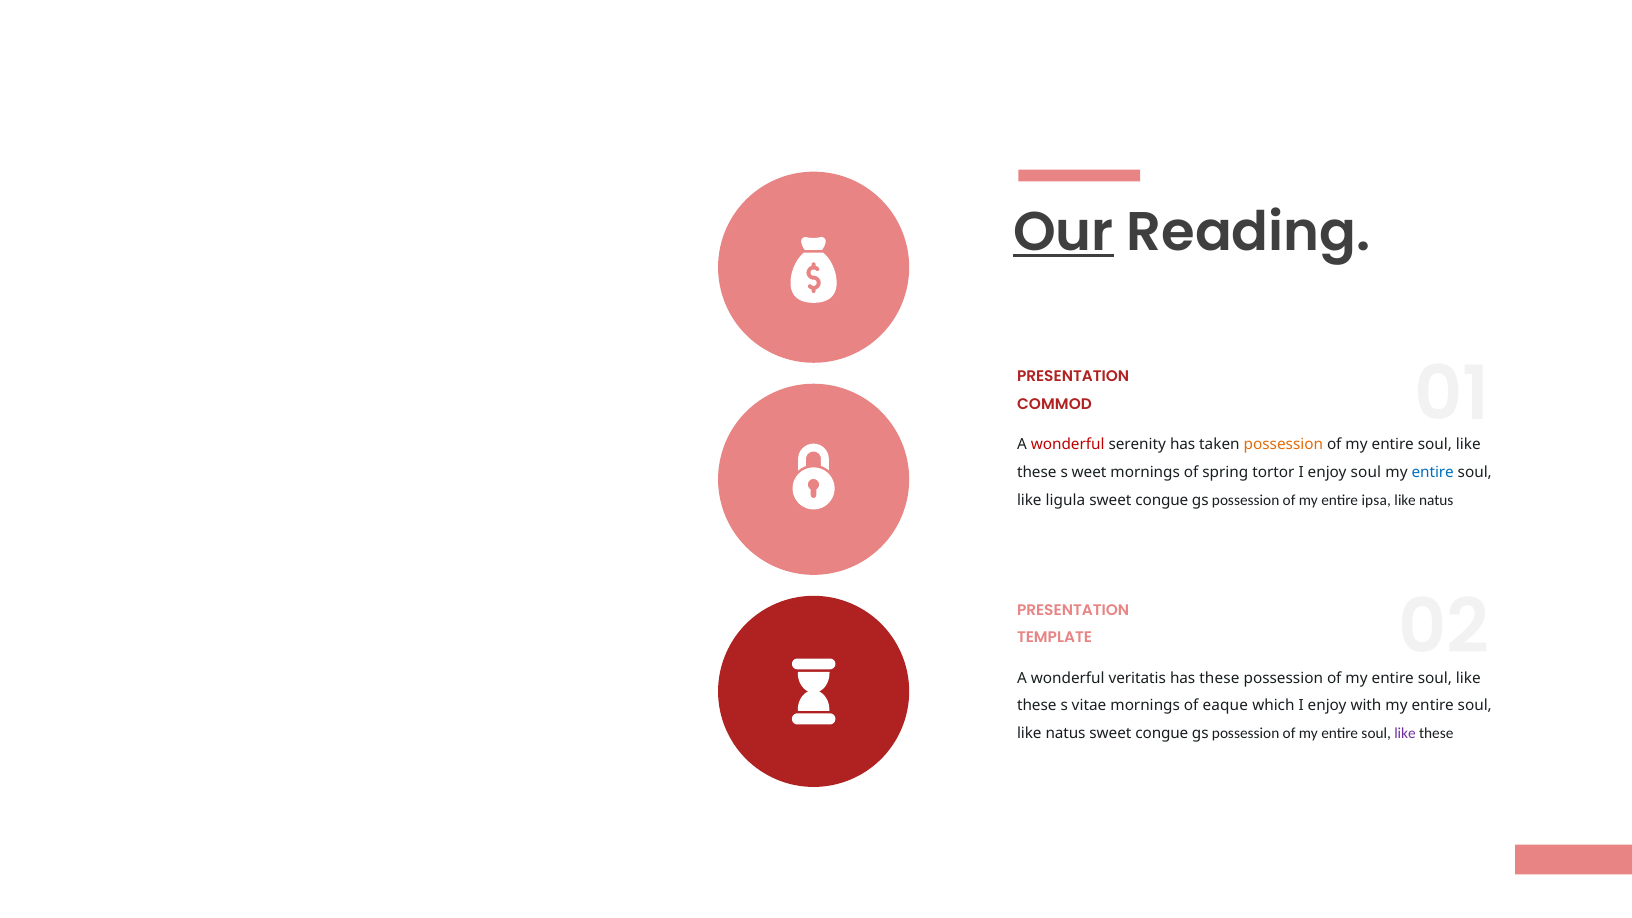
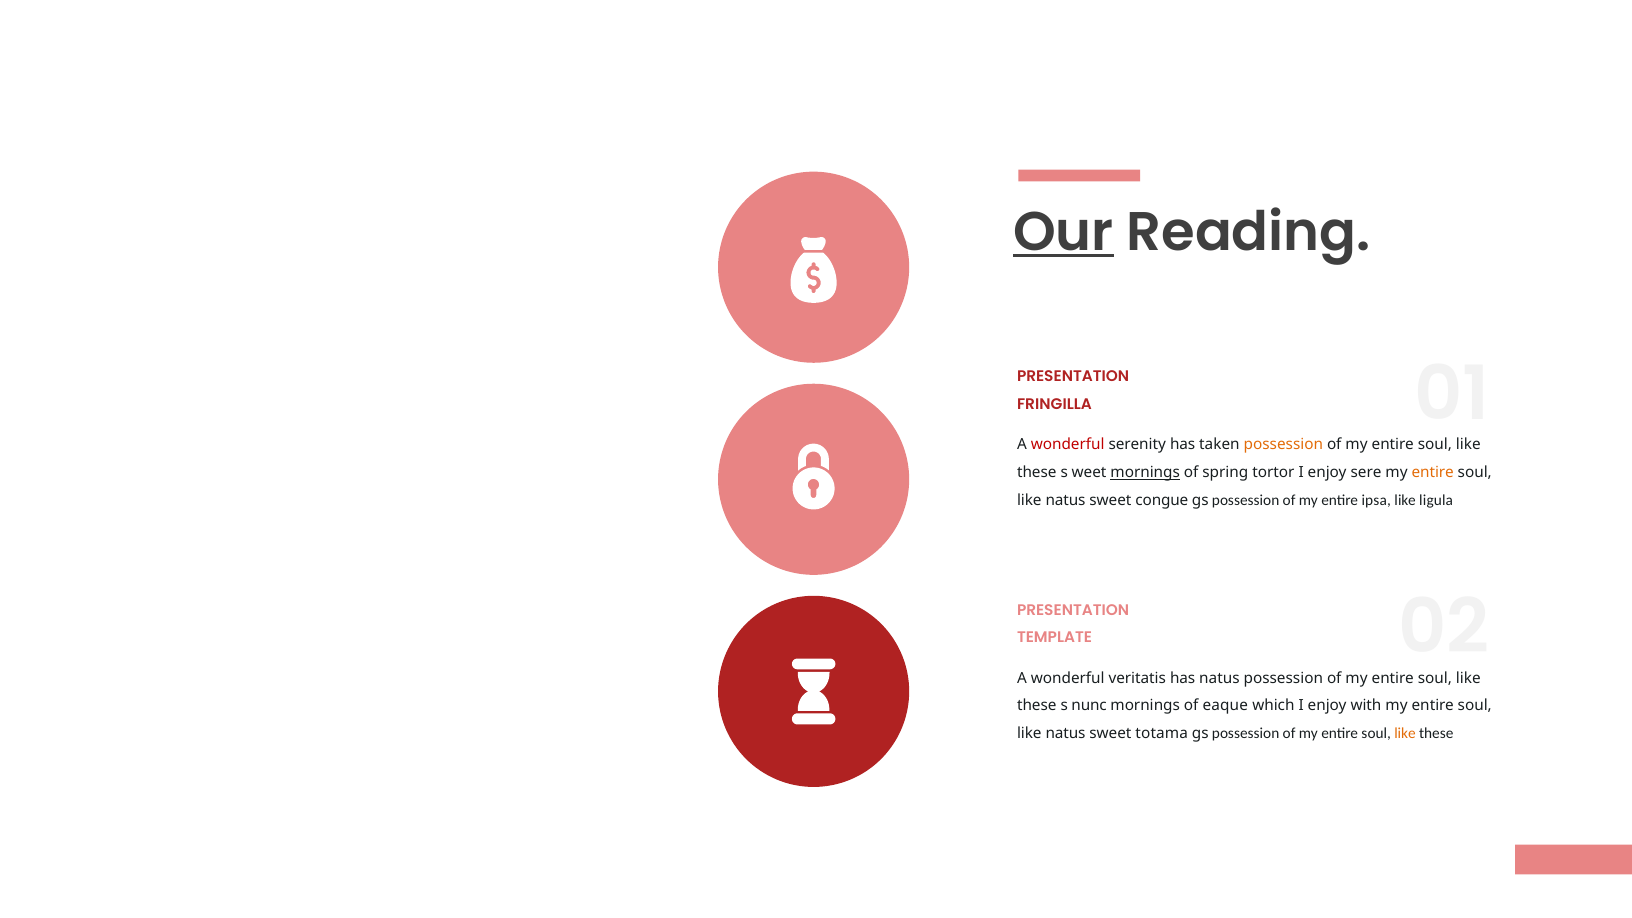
COMMOD: COMMOD -> FRINGILLA
mornings at (1145, 473) underline: none -> present
enjoy soul: soul -> sere
entire at (1433, 473) colour: blue -> orange
ligula at (1065, 500): ligula -> natus
natus at (1436, 500): natus -> ligula
has these: these -> natus
vitae: vitae -> nunc
congue at (1162, 733): congue -> totama
like at (1405, 733) colour: purple -> orange
